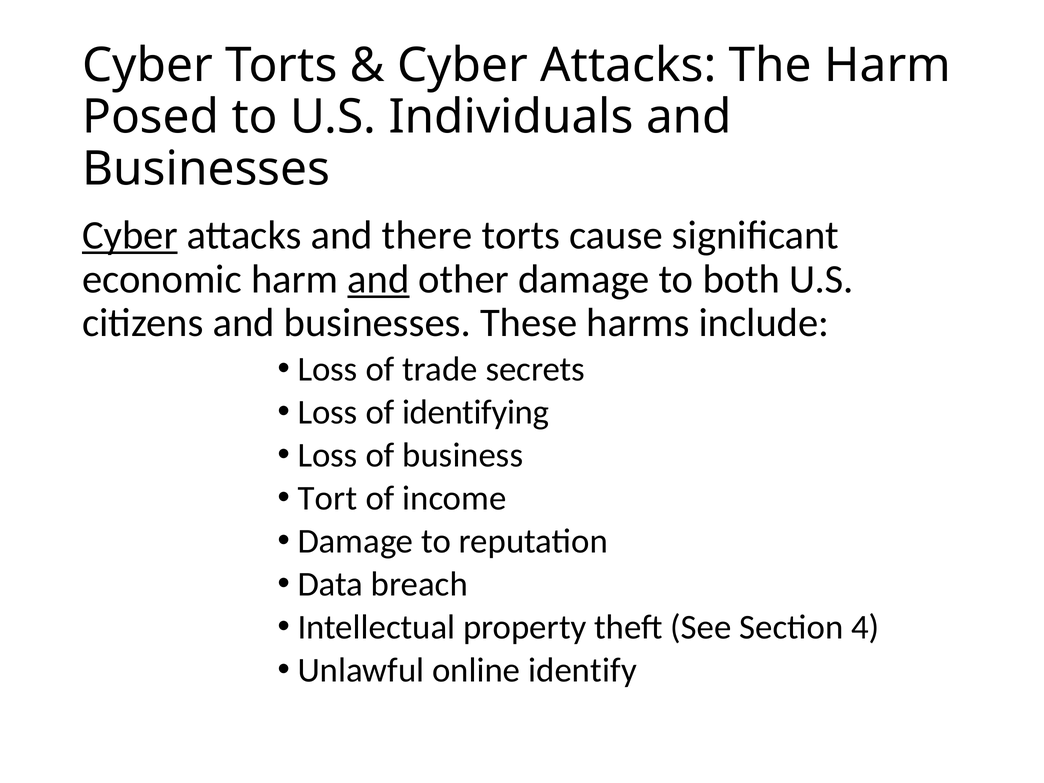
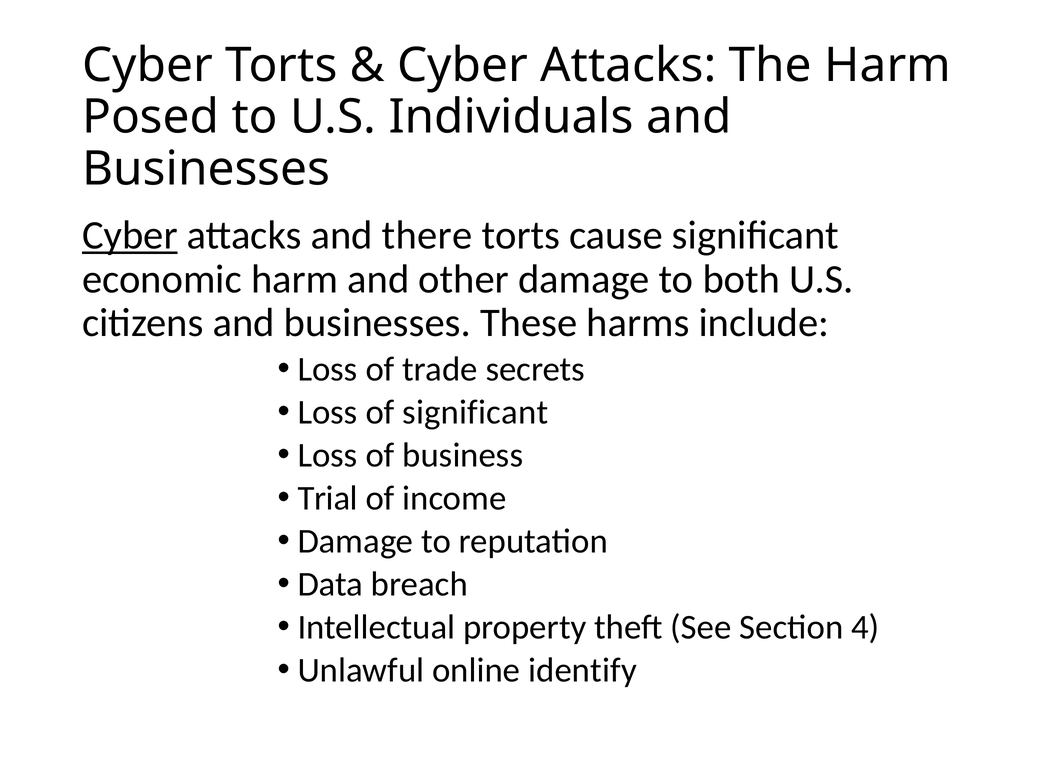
and at (378, 279) underline: present -> none
of identifying: identifying -> significant
Tort: Tort -> Trial
